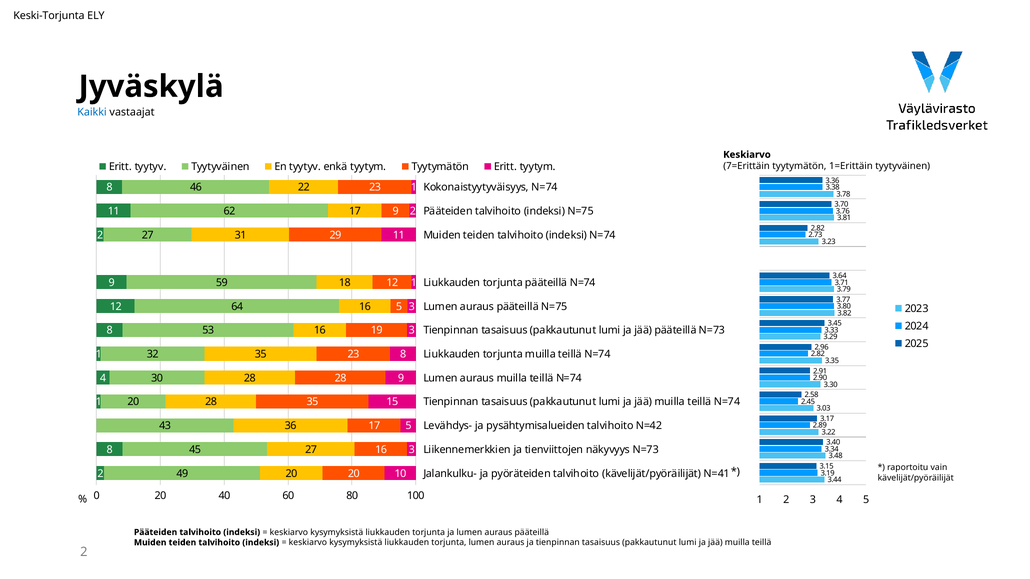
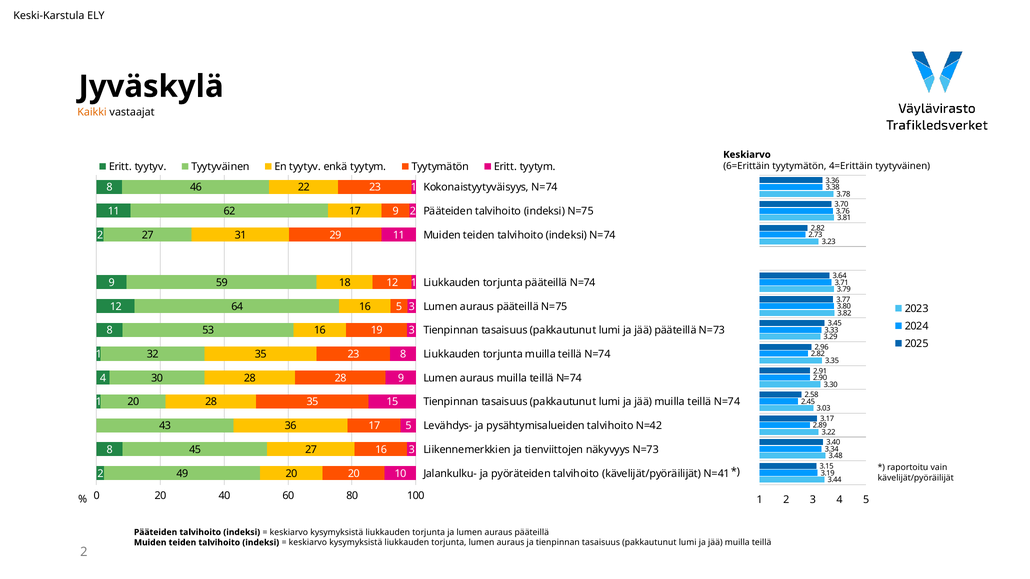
Keski-Torjunta: Keski-Torjunta -> Keski-Karstula
Kaikki colour: blue -> orange
7=Erittäin: 7=Erittäin -> 6=Erittäin
1=Erittäin: 1=Erittäin -> 4=Erittäin
